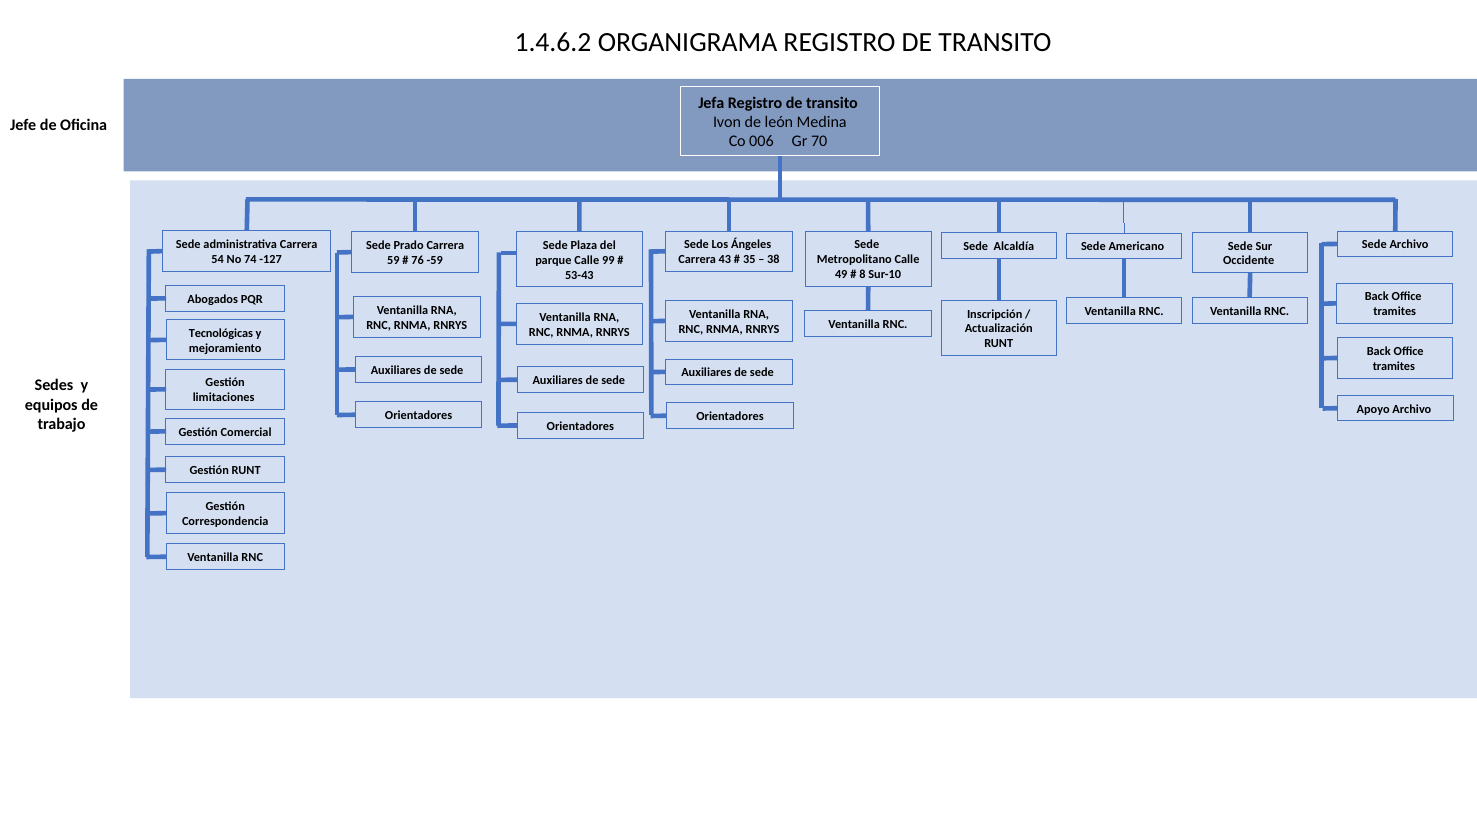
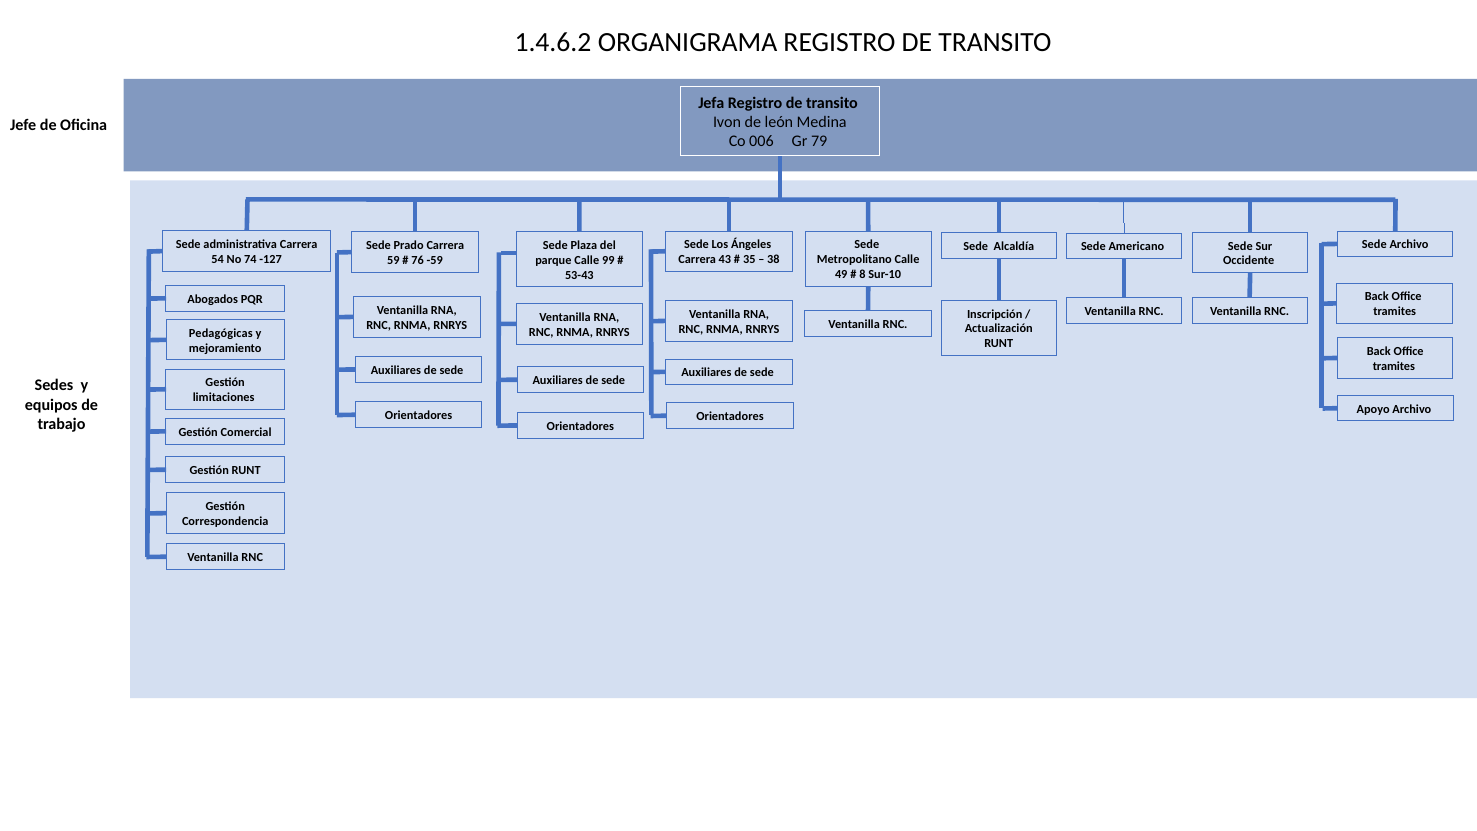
70: 70 -> 79
Tecnológicas: Tecnológicas -> Pedagógicas
